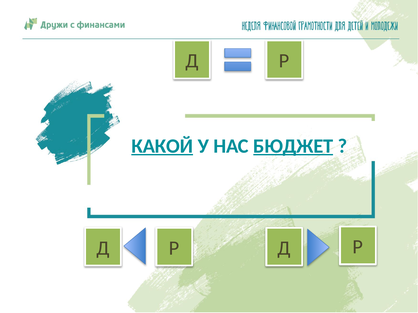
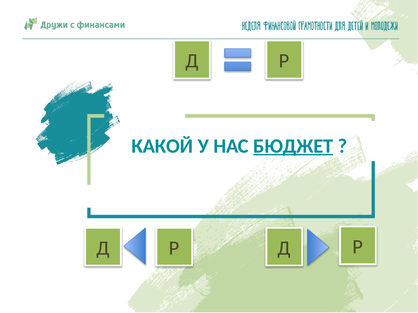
КАКОЙ underline: present -> none
